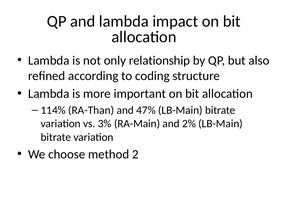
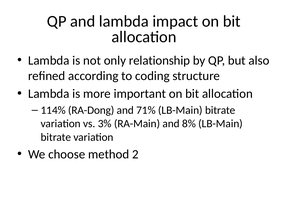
RA-Than: RA-Than -> RA-Dong
47%: 47% -> 71%
2%: 2% -> 8%
